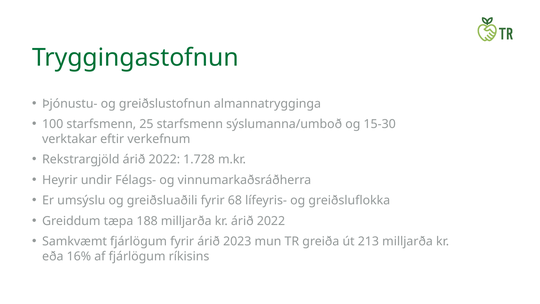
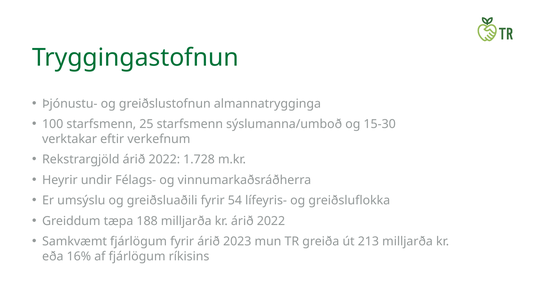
68: 68 -> 54
